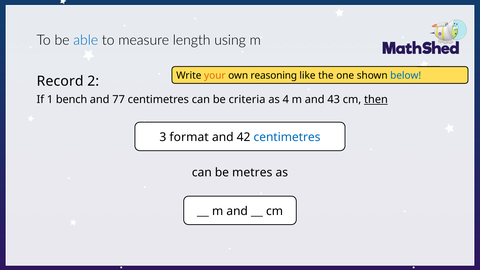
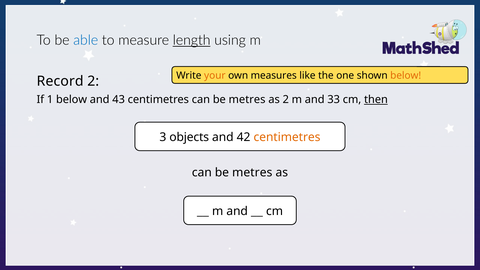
length underline: none -> present
reasoning: reasoning -> measures
below at (406, 76) colour: blue -> orange
1 bench: bench -> below
77: 77 -> 43
criteria at (247, 100): criteria -> metres
as 4: 4 -> 2
43: 43 -> 33
format: format -> objects
centimetres at (287, 137) colour: blue -> orange
